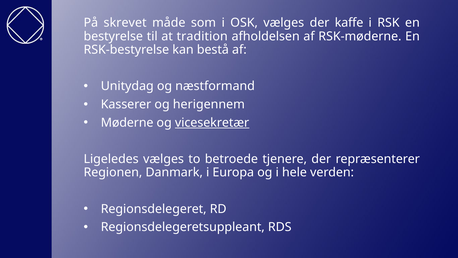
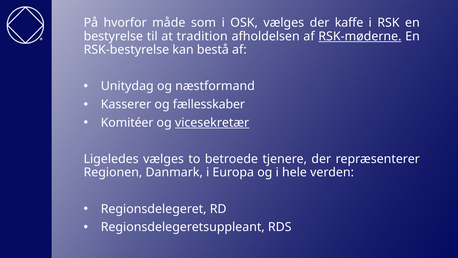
skrevet: skrevet -> hvorfor
RSK-møderne underline: none -> present
herigennem: herigennem -> fællesskaber
Møderne: Møderne -> Komitéer
